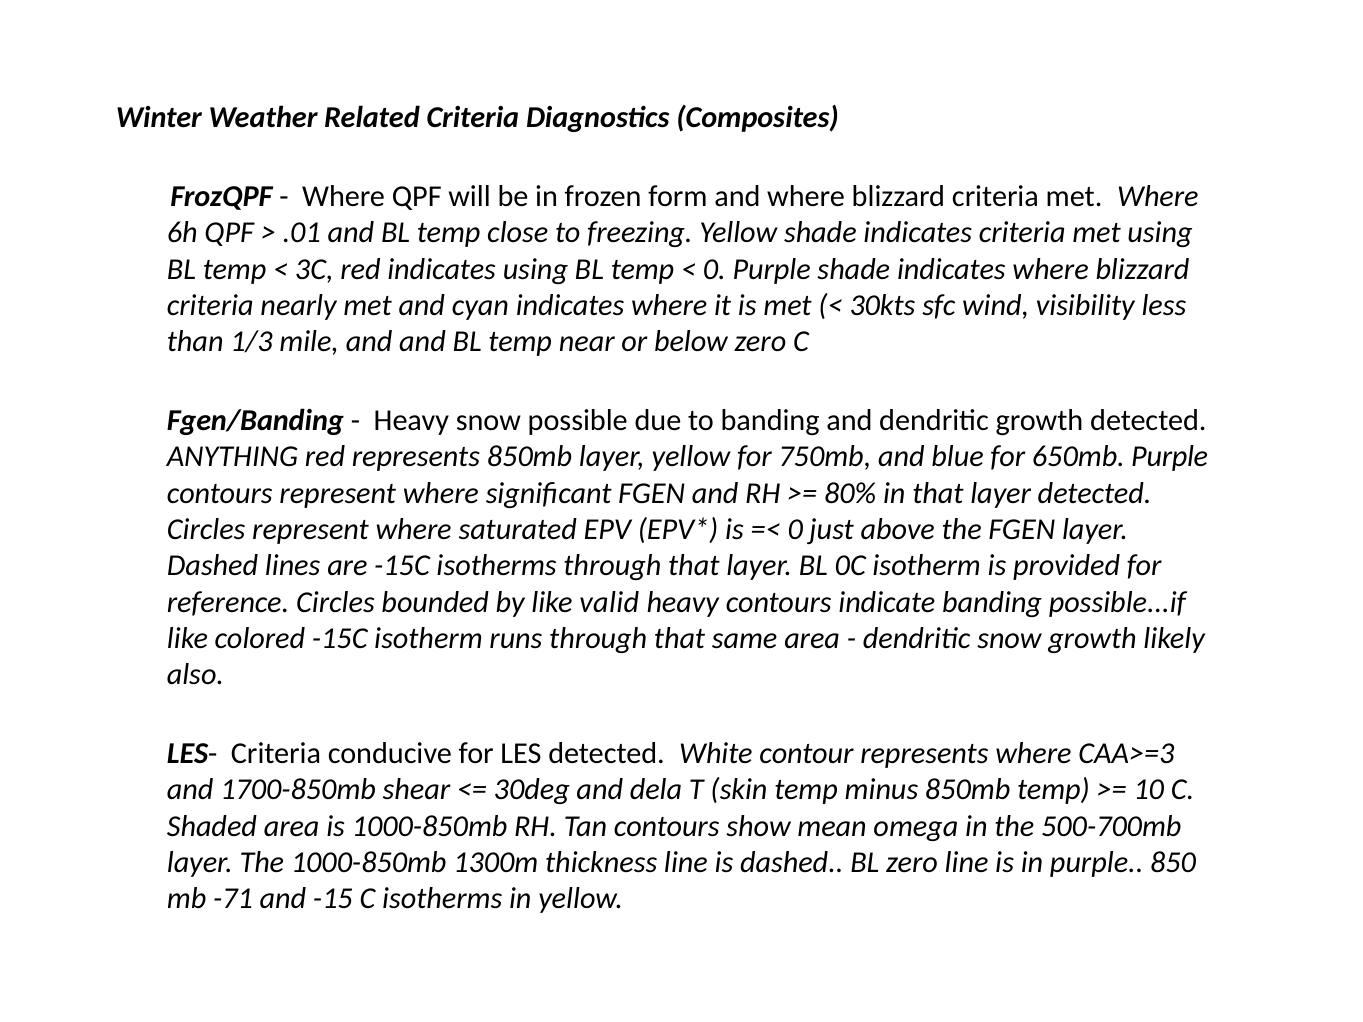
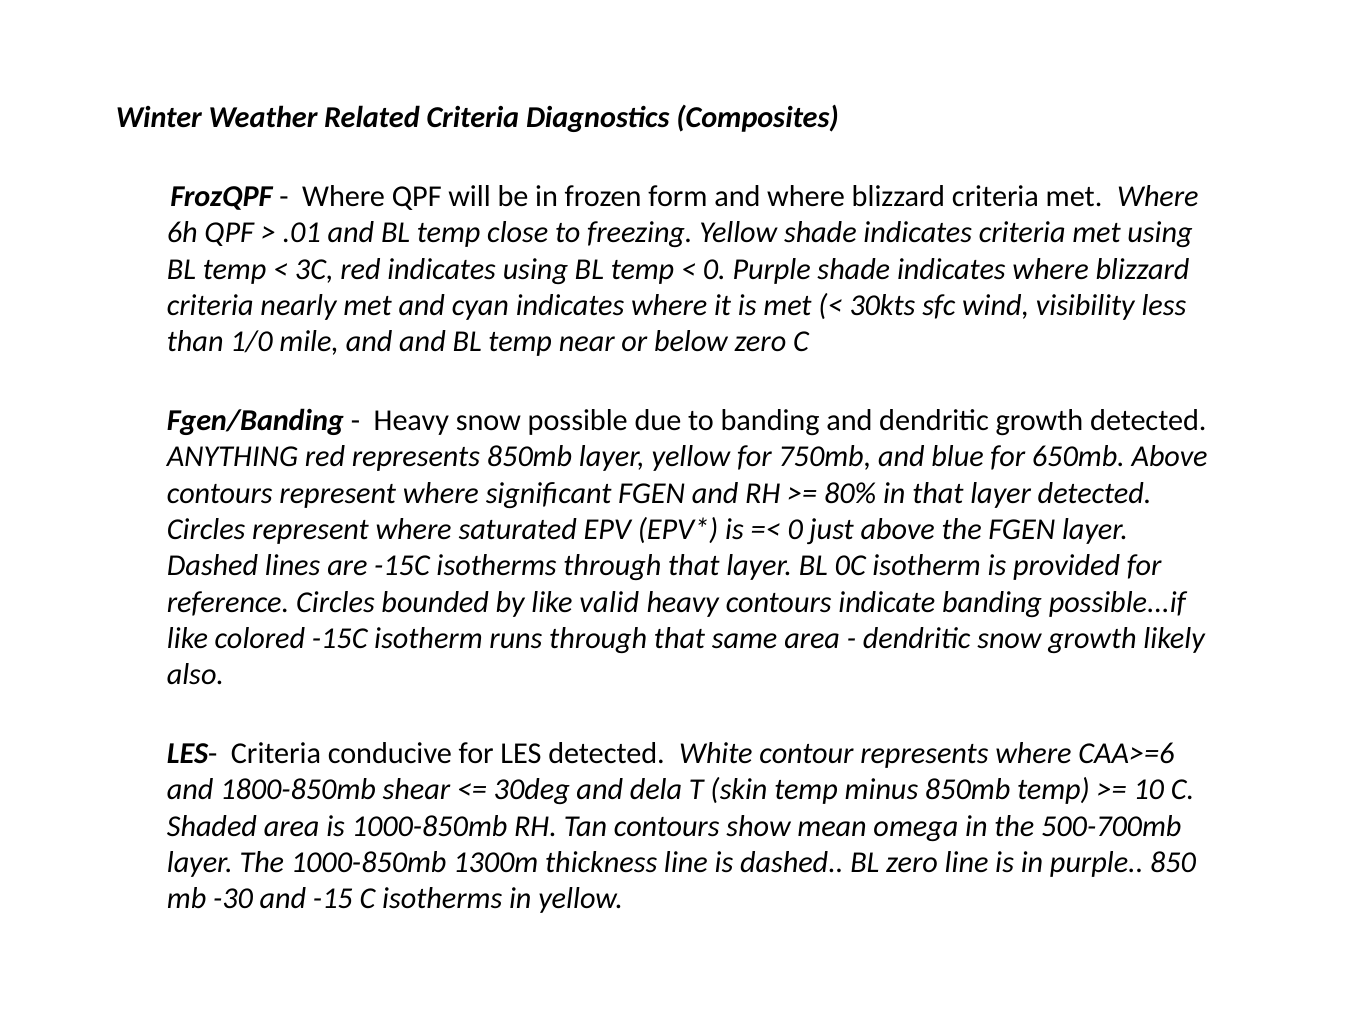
1/3: 1/3 -> 1/0
650mb Purple: Purple -> Above
CAA>=3: CAA>=3 -> CAA>=6
1700-850mb: 1700-850mb -> 1800-850mb
-71: -71 -> -30
